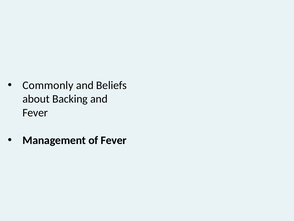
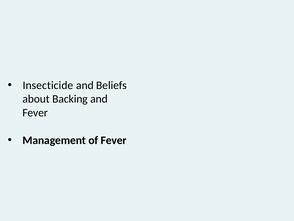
Commonly: Commonly -> Insecticide
